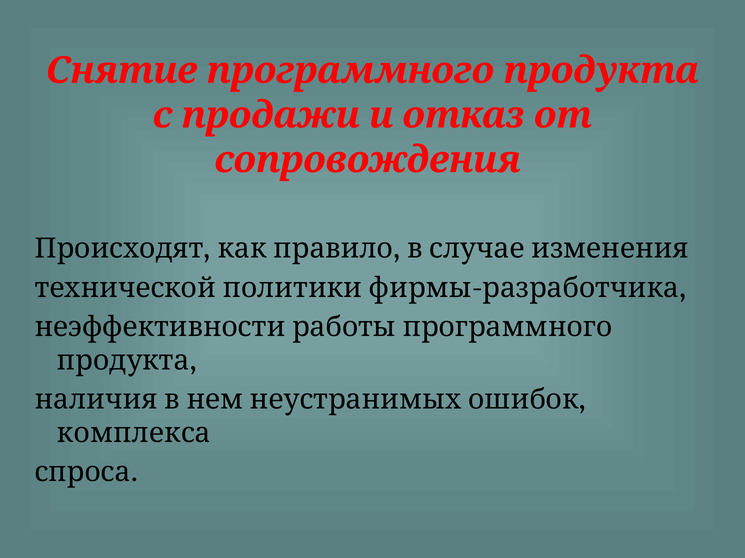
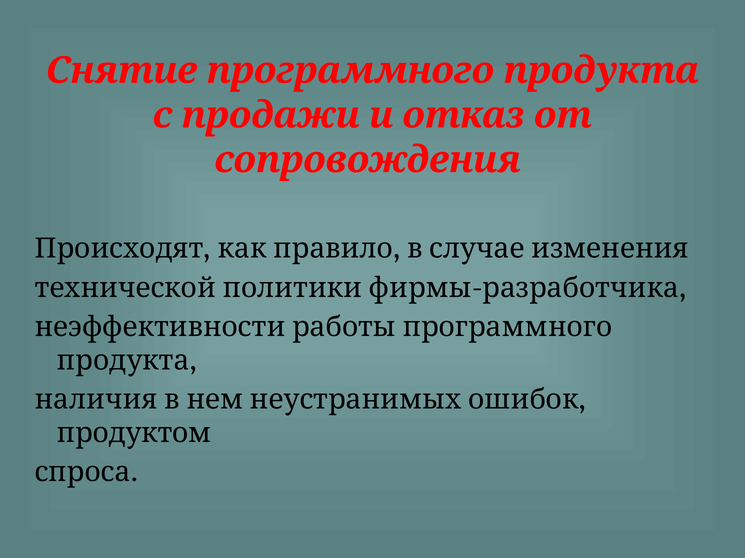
комплекса: комплекса -> продуктом
